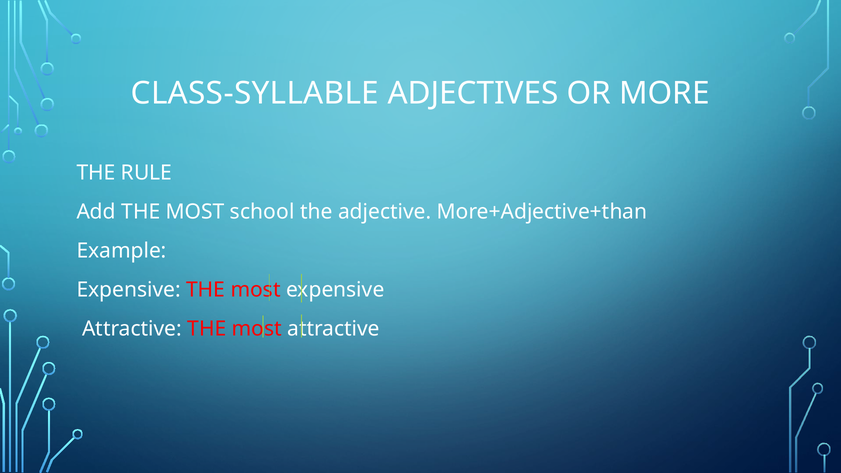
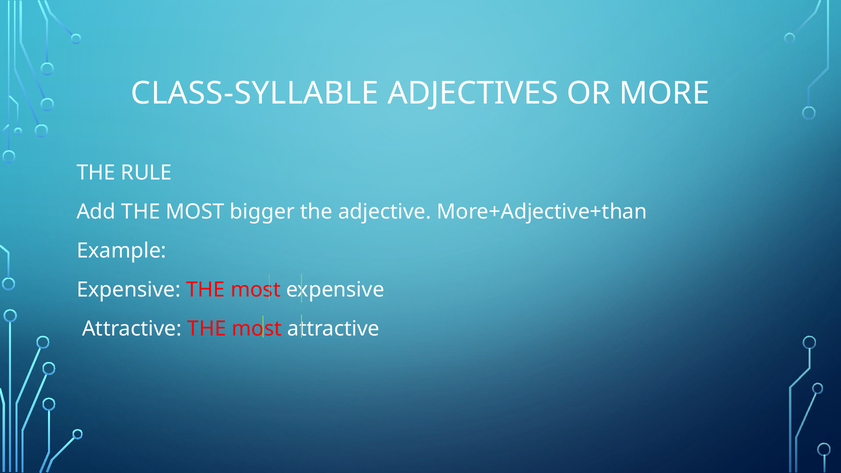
school: school -> bigger
